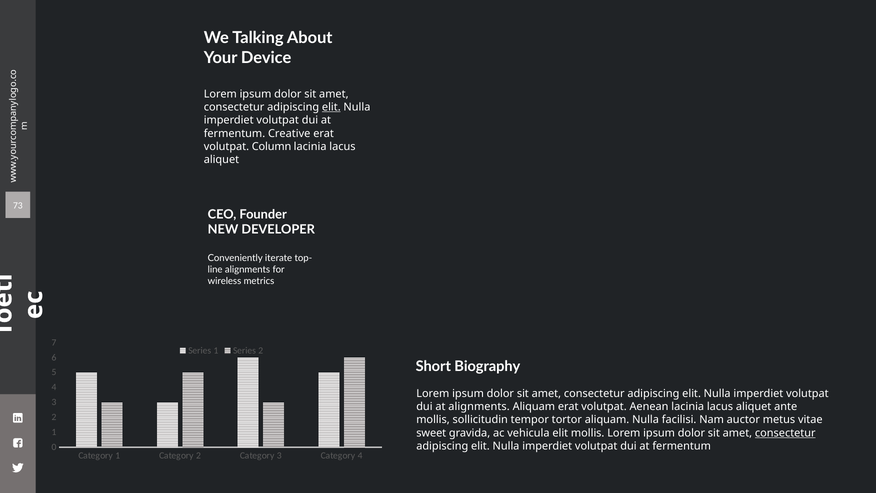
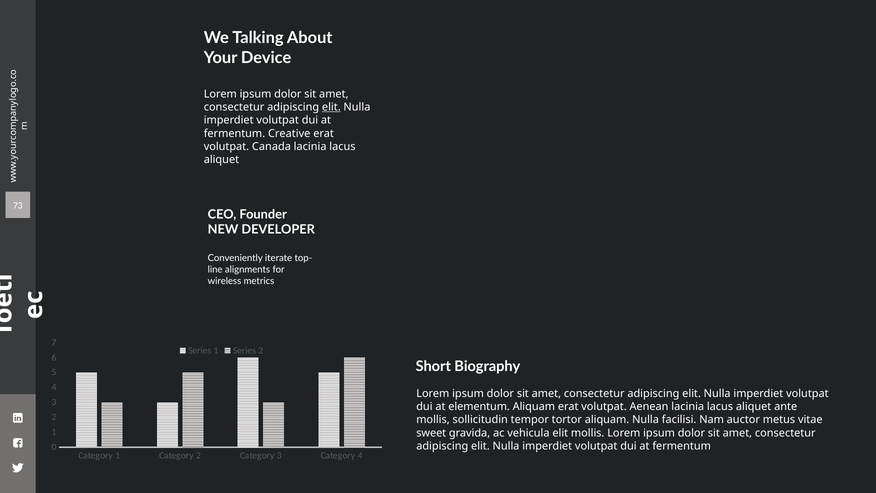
Column: Column -> Canada
at alignments: alignments -> elementum
consectetur at (785, 433) underline: present -> none
